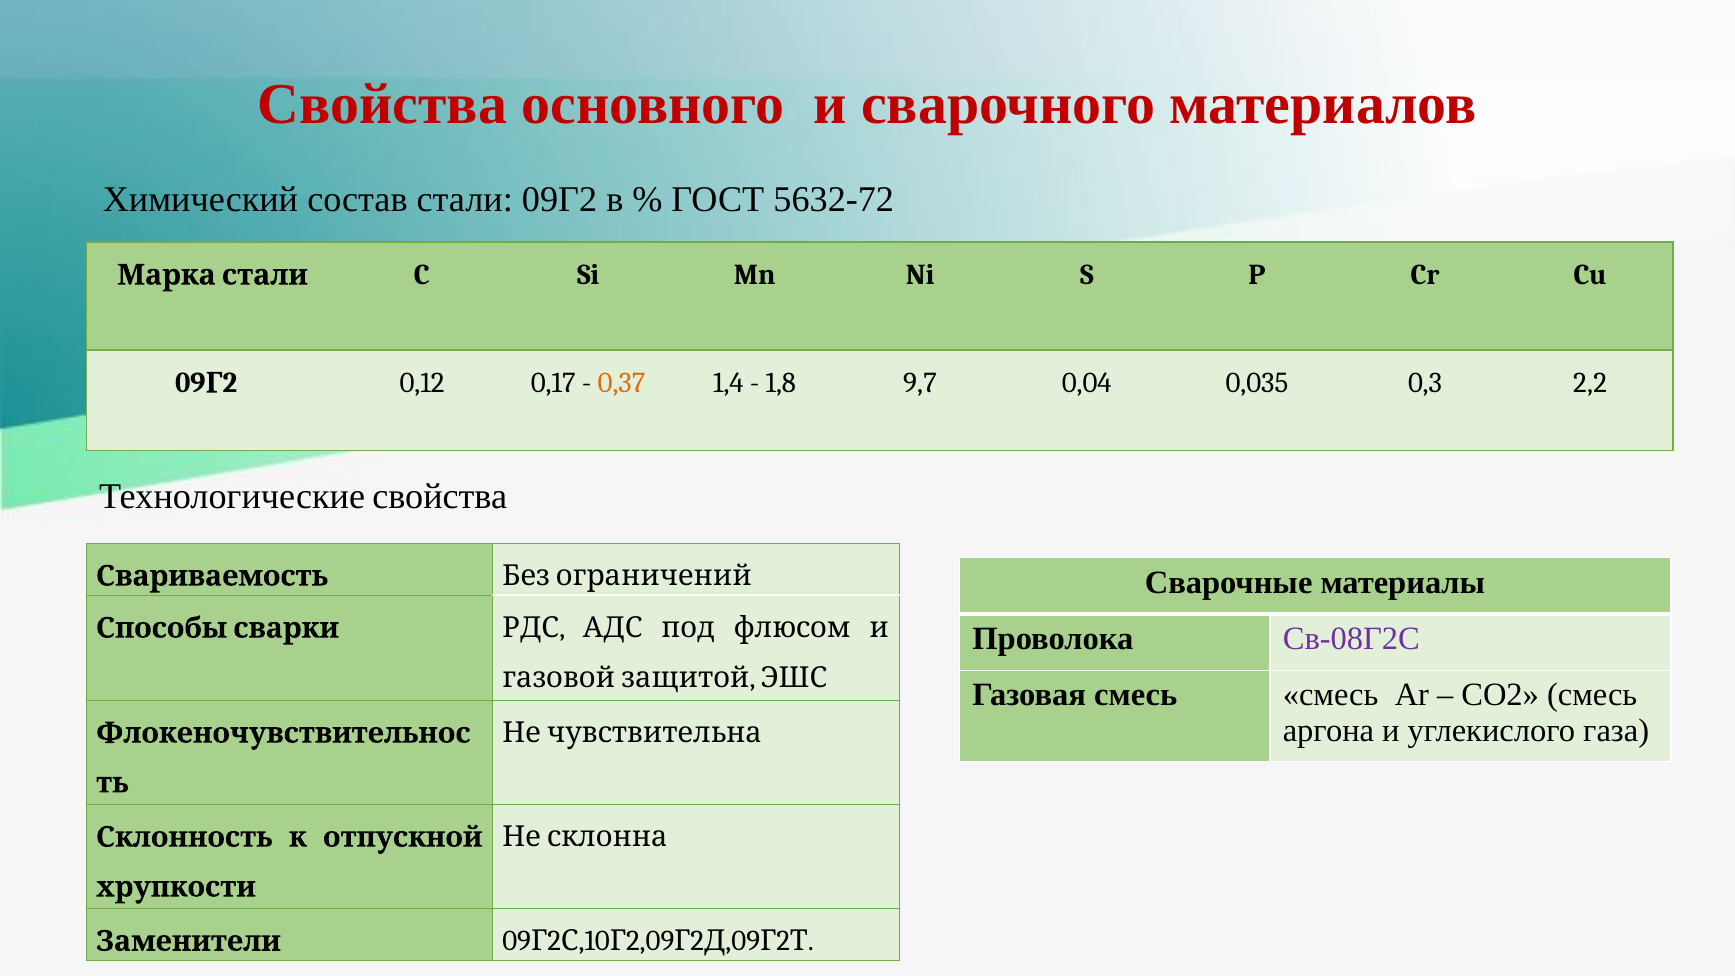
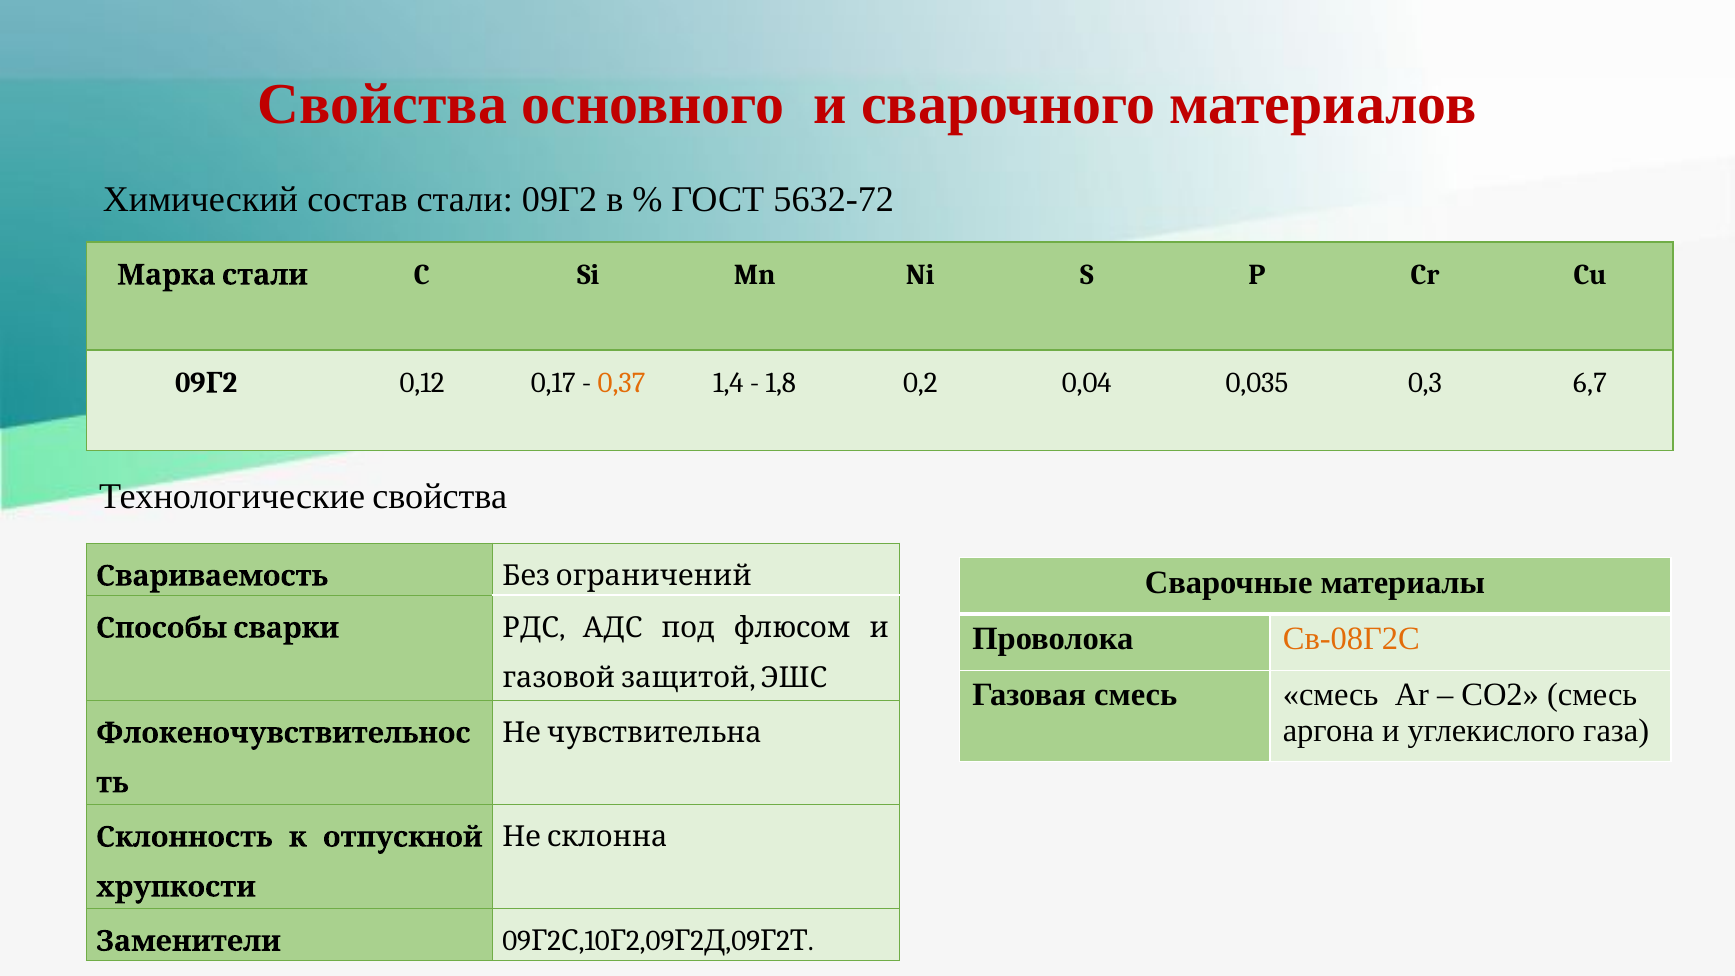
9,7: 9,7 -> 0,2
2,2: 2,2 -> 6,7
Св-08Г2С colour: purple -> orange
